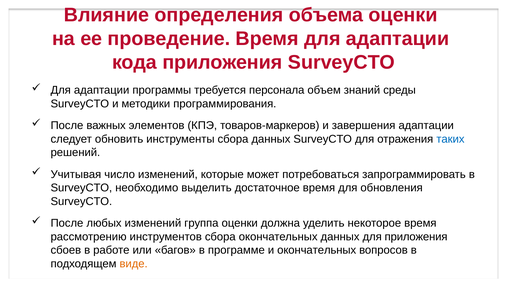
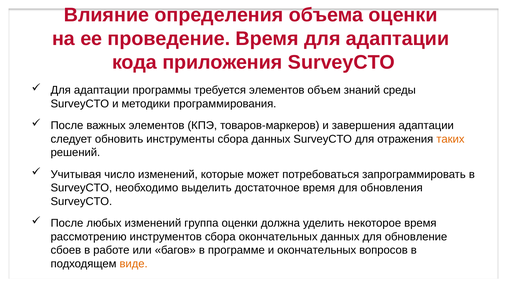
требуется персонала: персонала -> элементов
таких colour: blue -> orange
для приложения: приложения -> обновление
